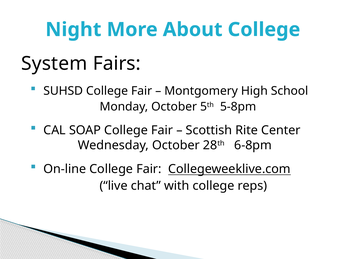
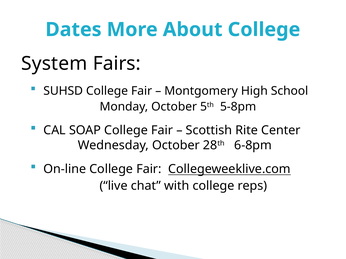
Night: Night -> Dates
